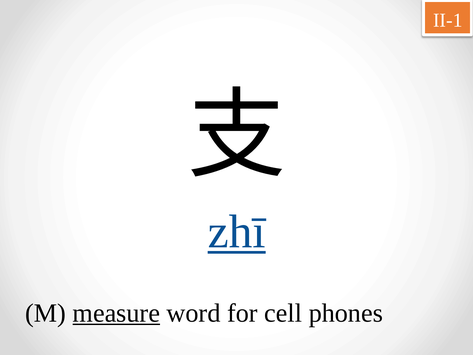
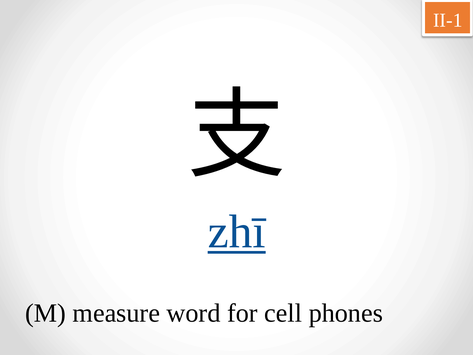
measure underline: present -> none
